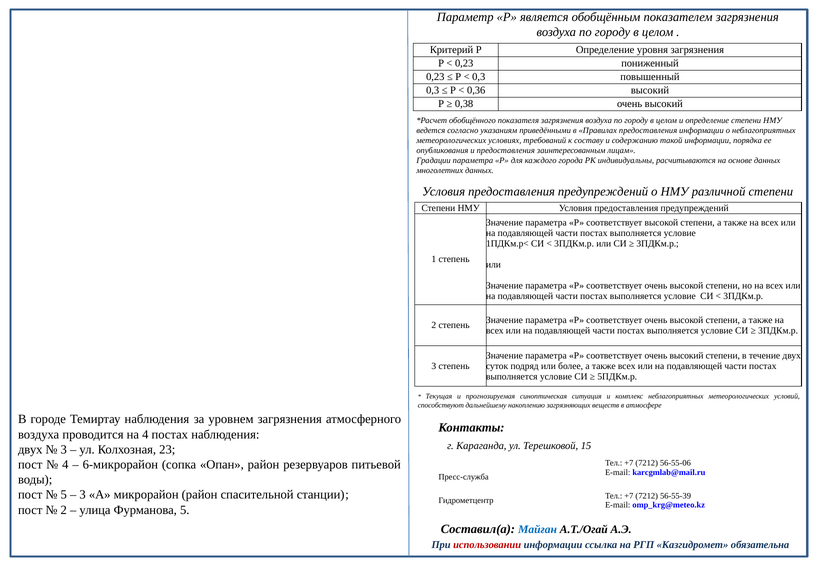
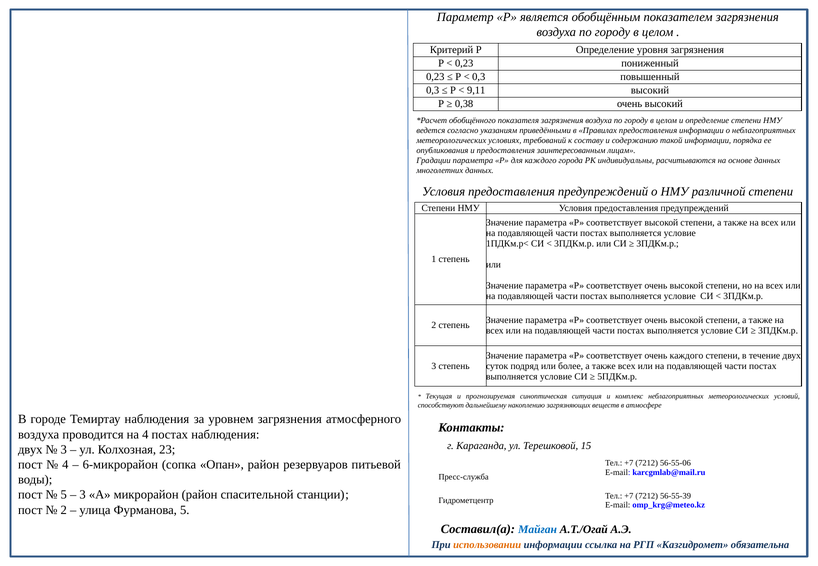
0,36: 0,36 -> 9,11
соответствует очень высокий: высокий -> каждого
использовании colour: red -> orange
